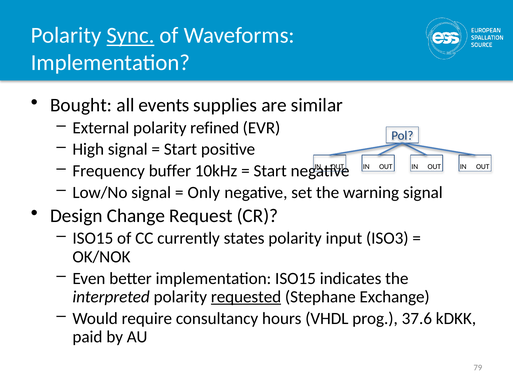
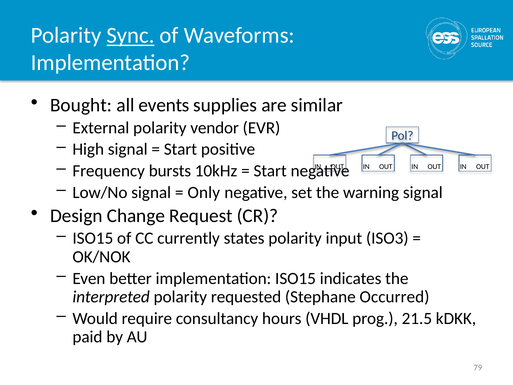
refined: refined -> vendor
buffer: buffer -> bursts
requested underline: present -> none
Exchange: Exchange -> Occurred
37.6: 37.6 -> 21.5
